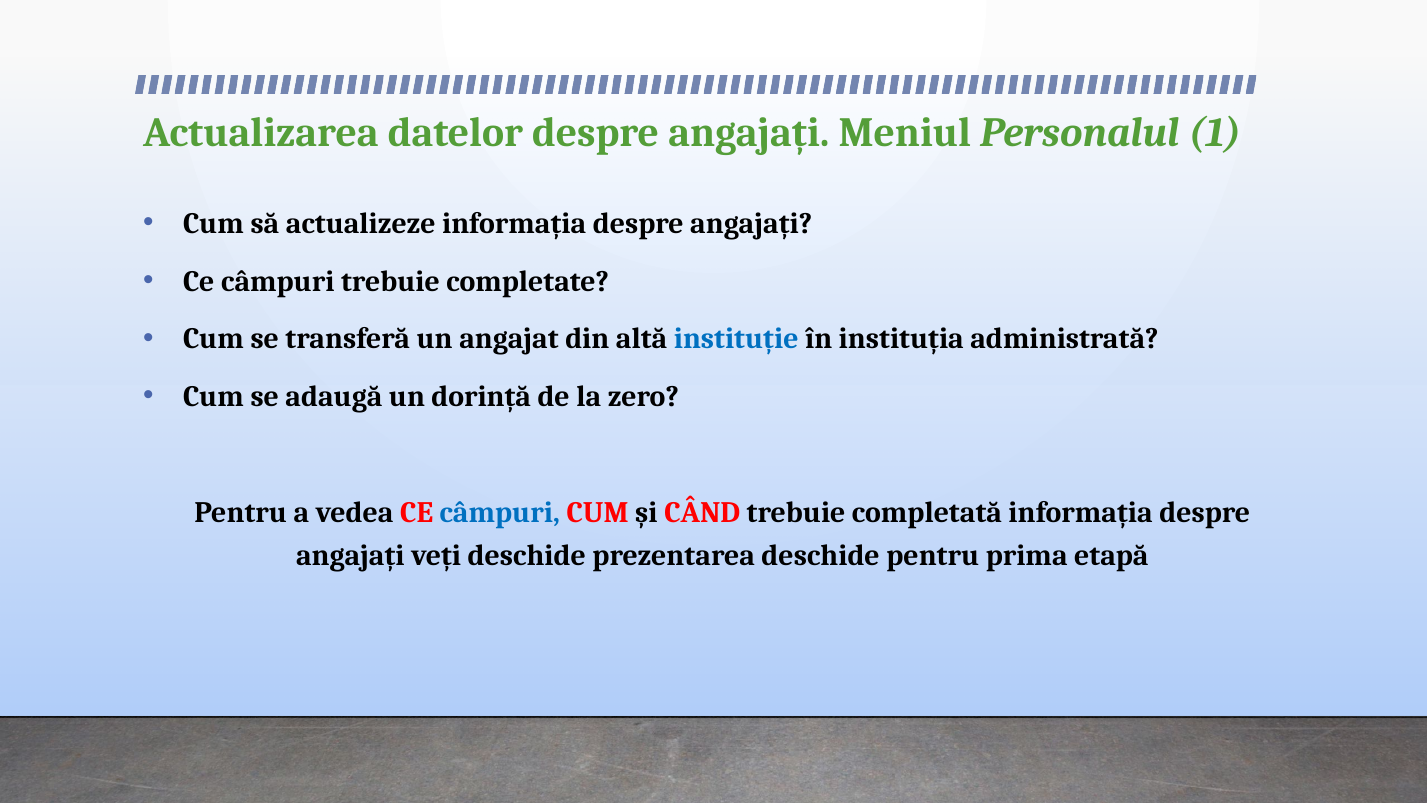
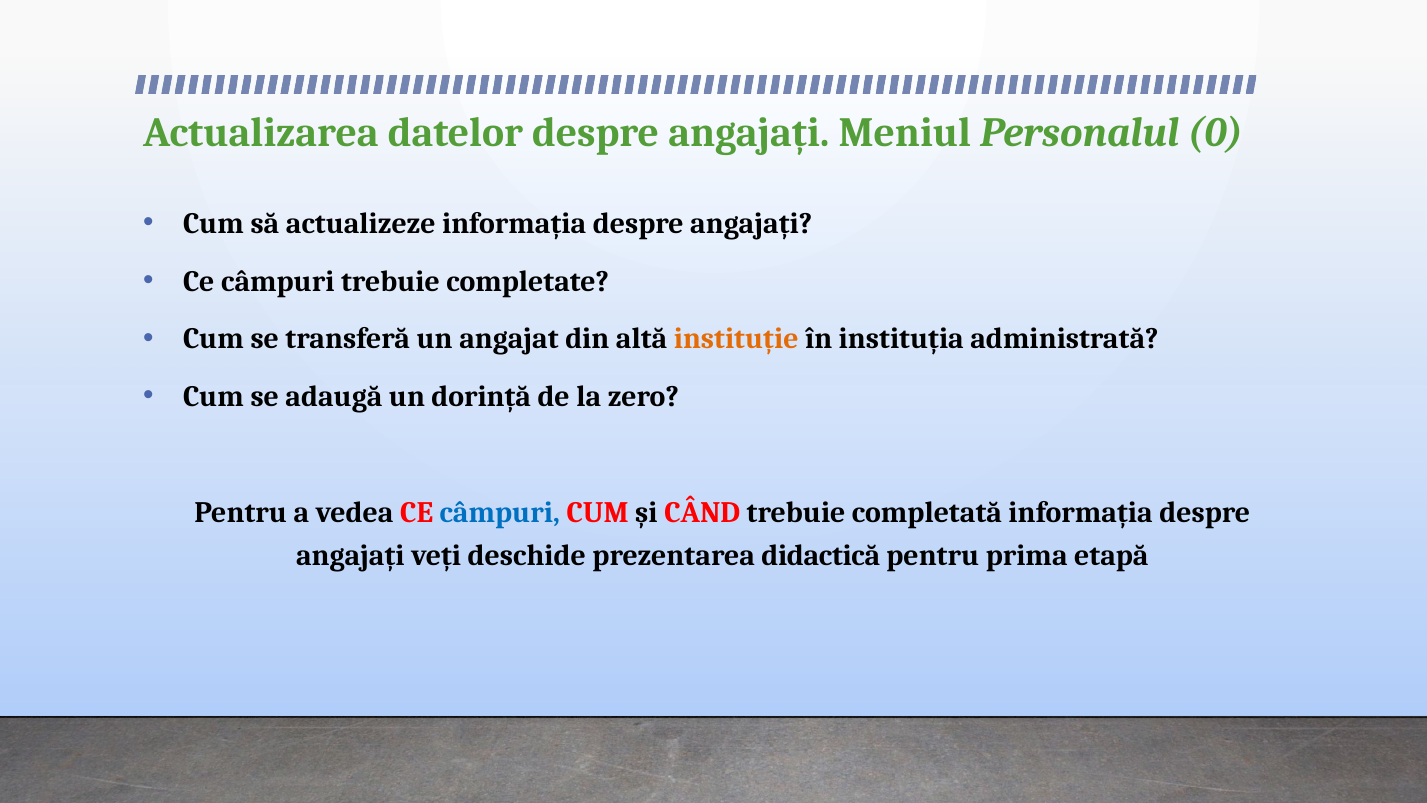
1: 1 -> 0
instituție colour: blue -> orange
prezentarea deschide: deschide -> didactică
